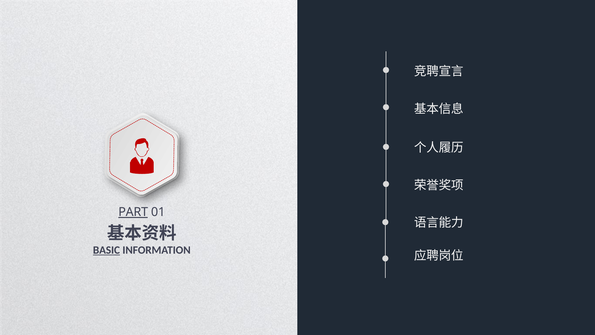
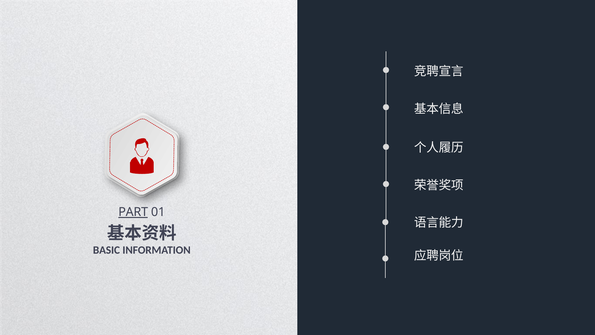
BASIC underline: present -> none
